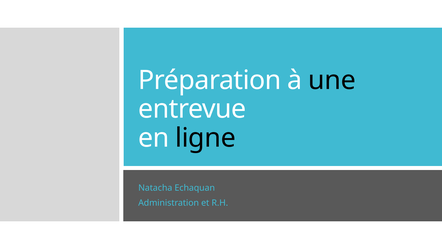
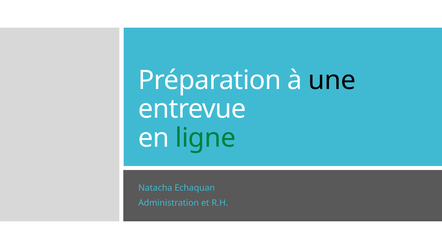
ligne colour: black -> green
